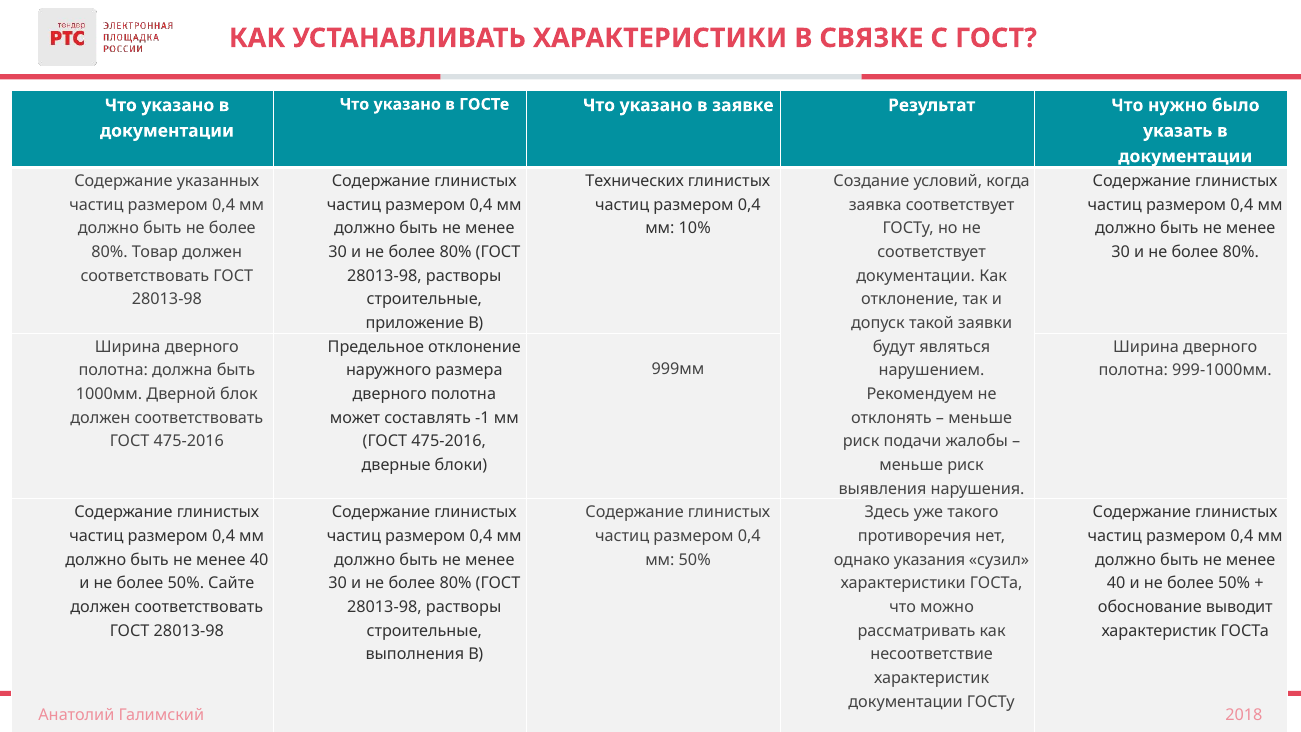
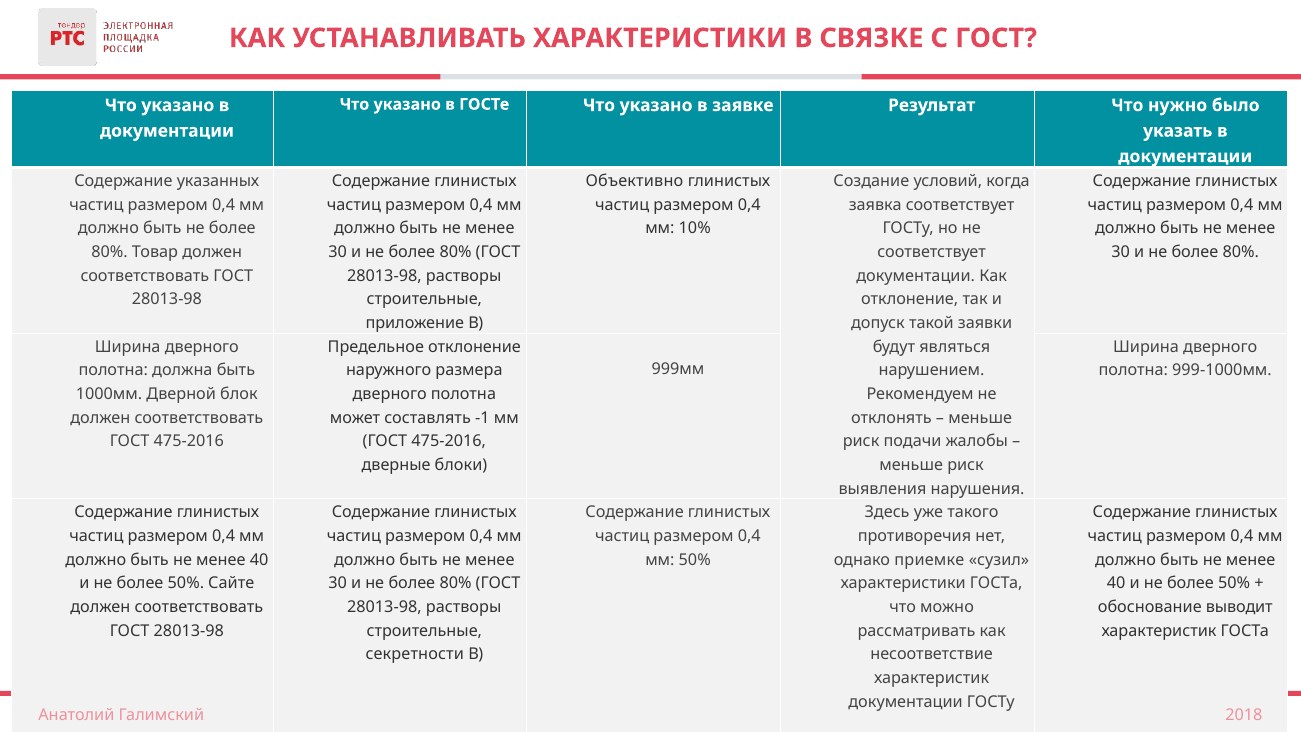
Технических: Технических -> Объективно
указания: указания -> приемке
выполнения: выполнения -> секретности
